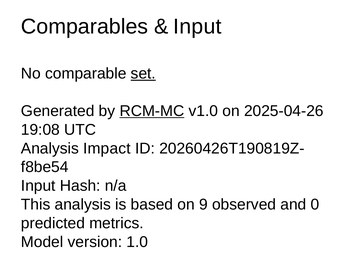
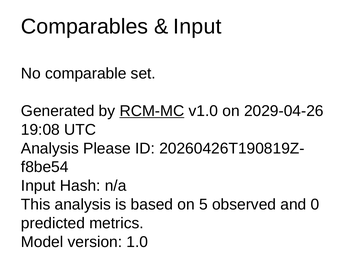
set underline: present -> none
2025-04-26: 2025-04-26 -> 2029-04-26
Impact: Impact -> Please
9: 9 -> 5
